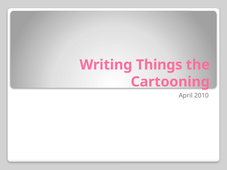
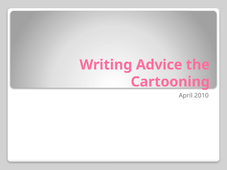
Things: Things -> Advice
